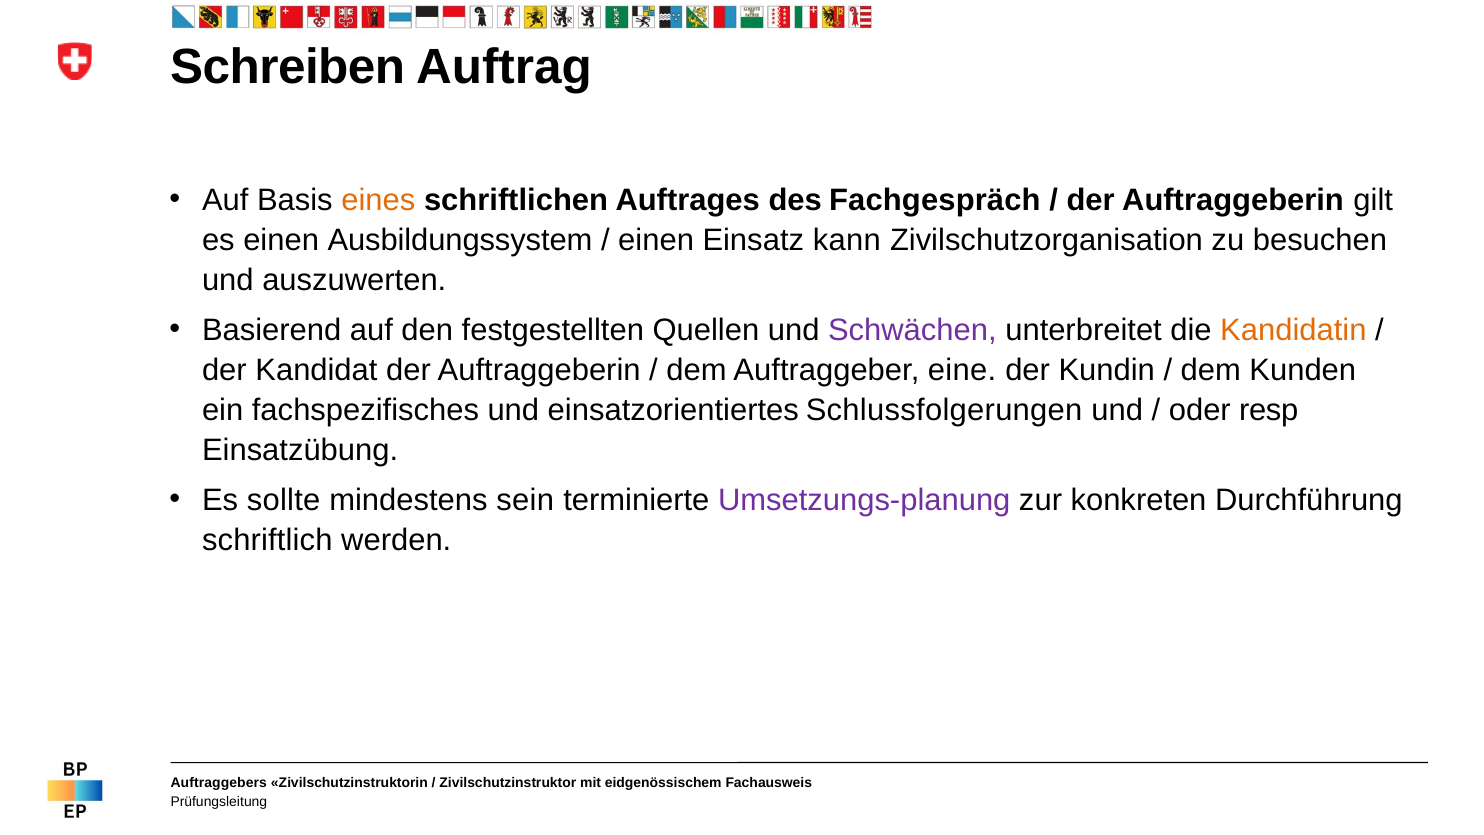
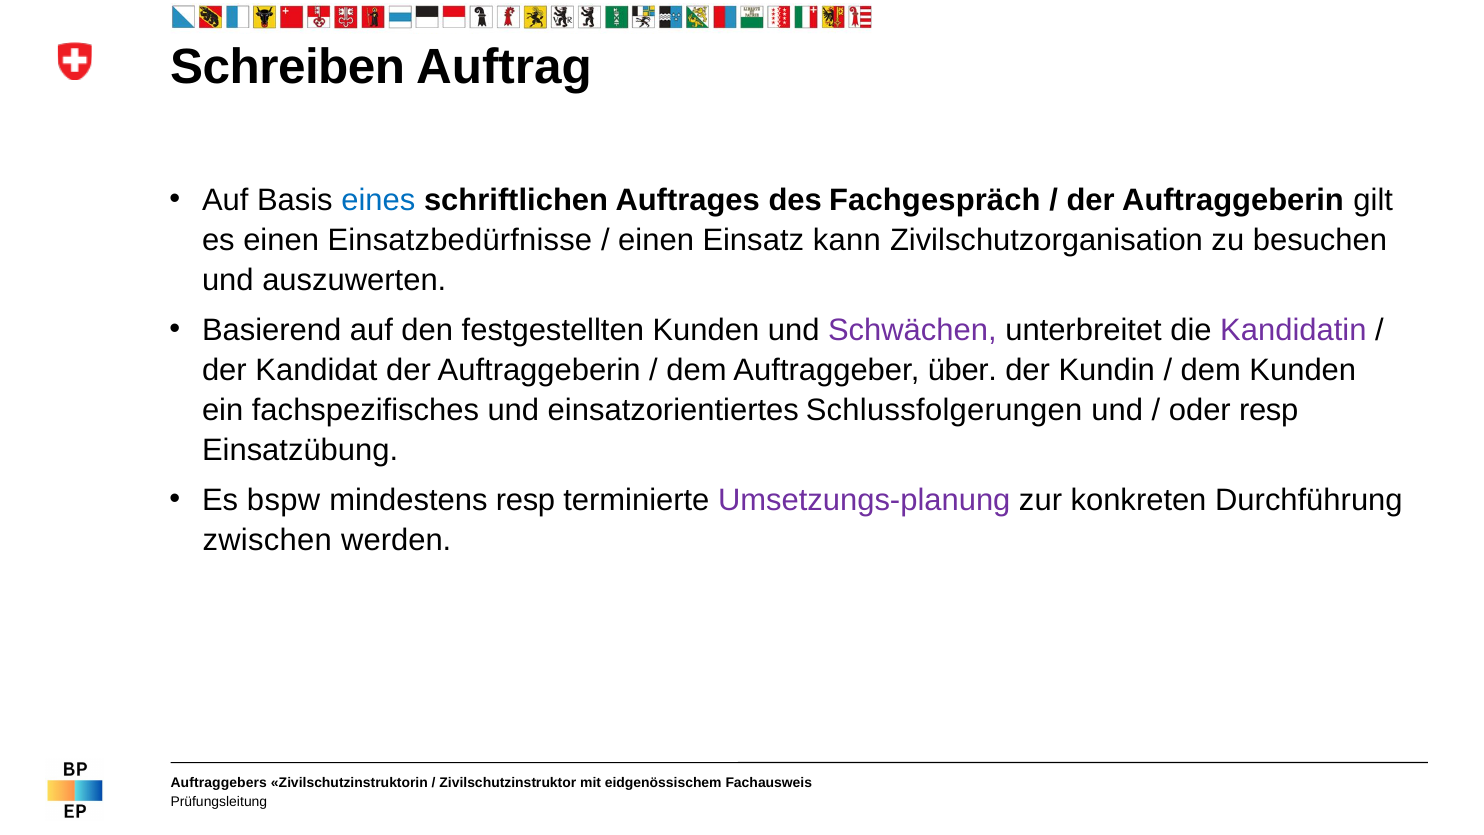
eines colour: orange -> blue
Ausbildungssystem: Ausbildungssystem -> Einsatzbedürfnisse
festgestellten Quellen: Quellen -> Kunden
Kandidatin colour: orange -> purple
eine: eine -> über
sollte: sollte -> bspw
mindestens sein: sein -> resp
schriftlich: schriftlich -> zwischen
